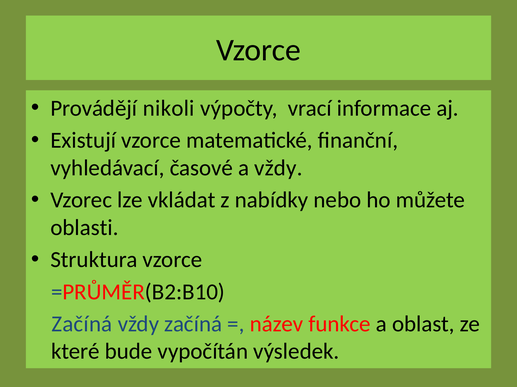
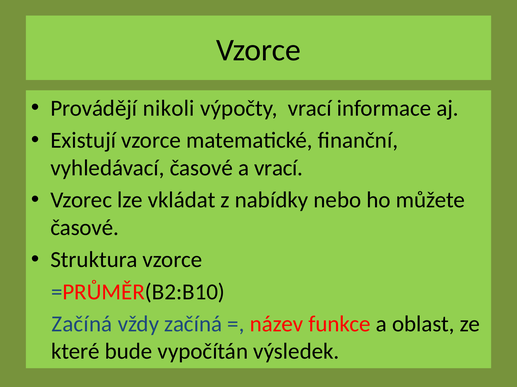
a vždy: vždy -> vrací
oblasti at (85, 228): oblasti -> časové
